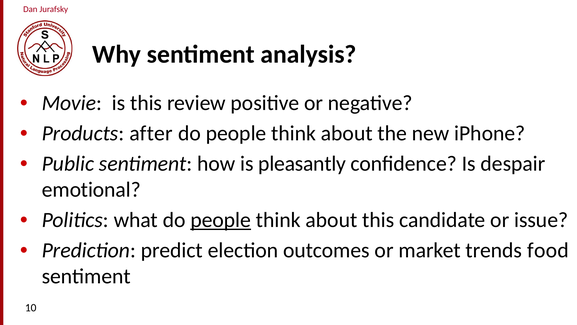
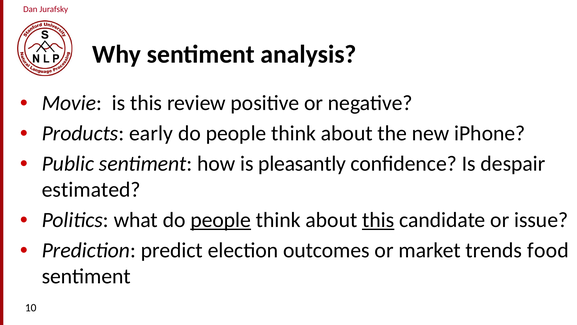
after: after -> early
emotional: emotional -> estimated
this at (378, 220) underline: none -> present
